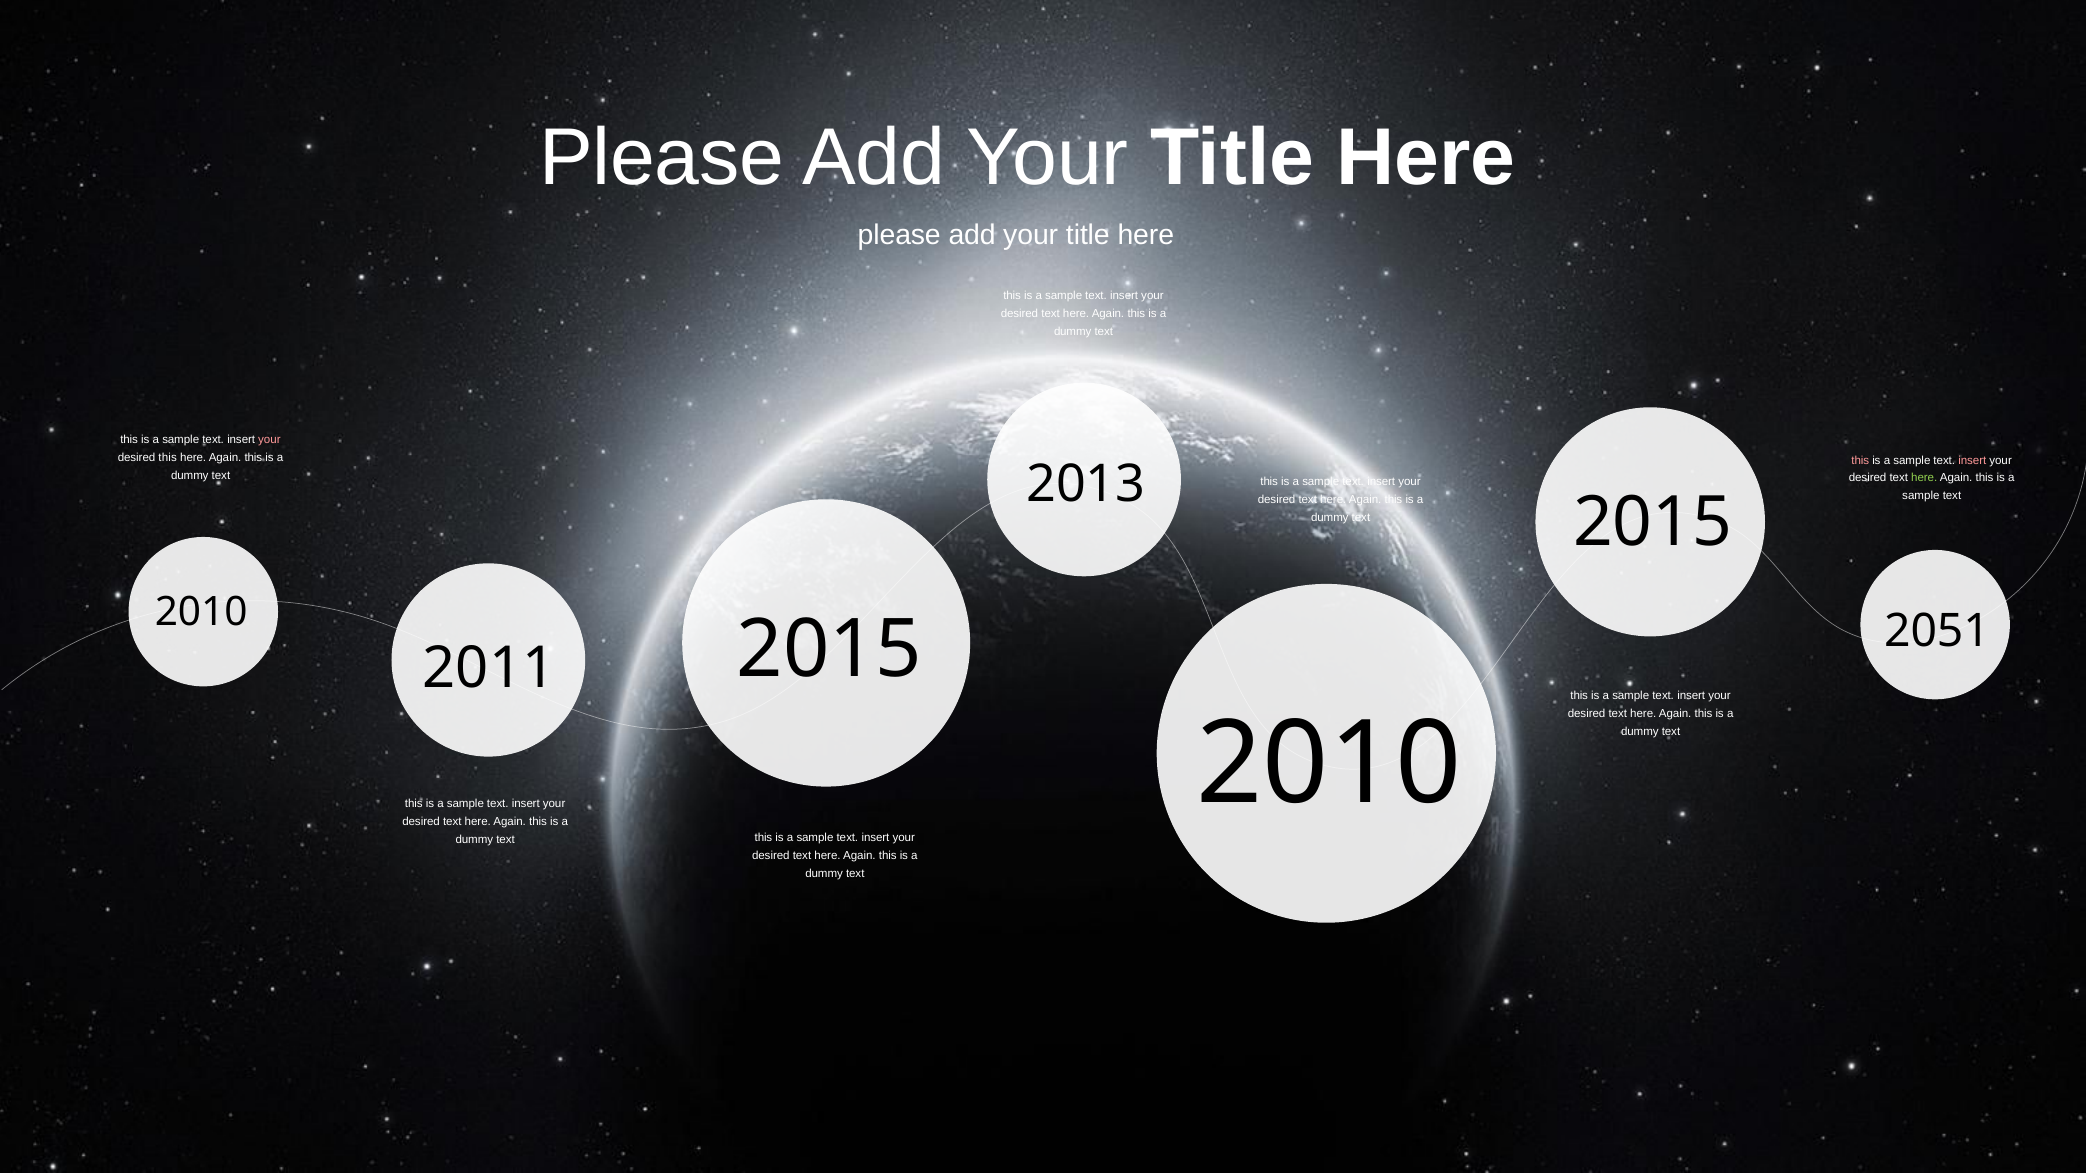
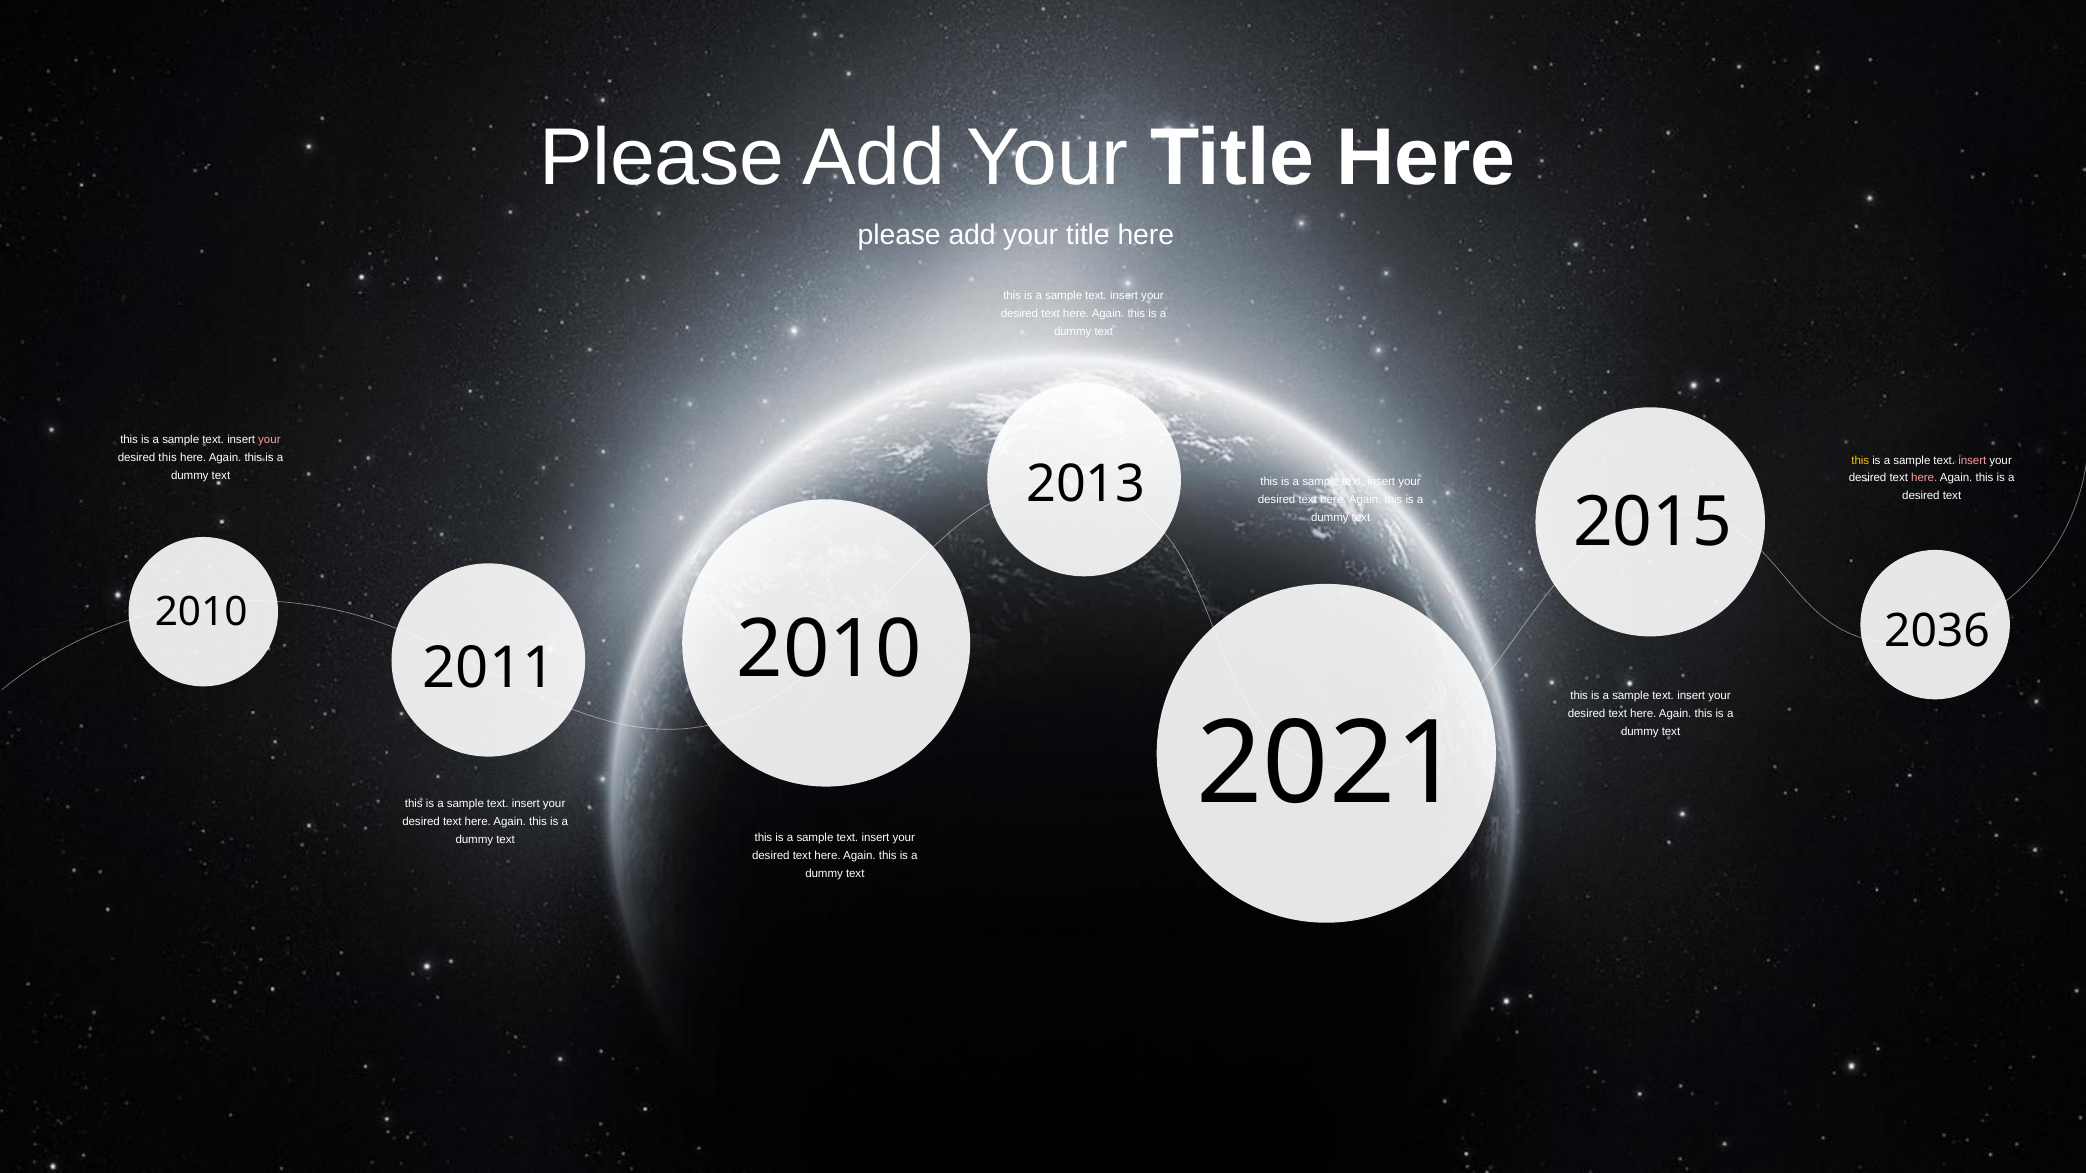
this at (1860, 460) colour: pink -> yellow
here at (1924, 478) colour: light green -> pink
sample at (1921, 496): sample -> desired
2051: 2051 -> 2036
2011 2015: 2015 -> 2010
2010 at (1329, 764): 2010 -> 2021
